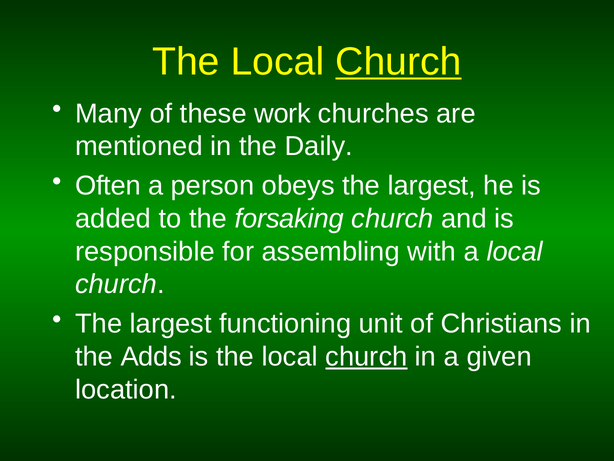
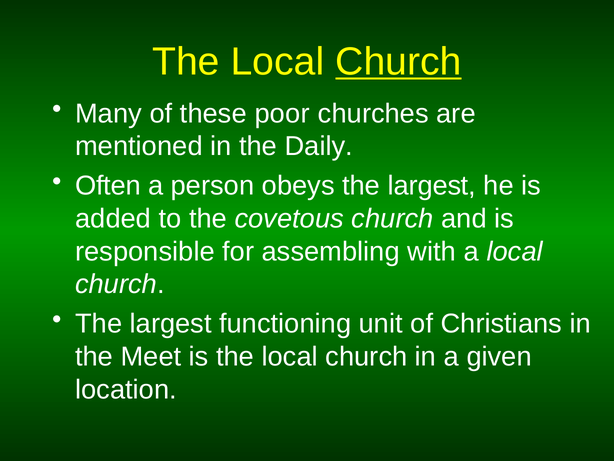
work: work -> poor
forsaking: forsaking -> covetous
Adds: Adds -> Meet
church at (366, 356) underline: present -> none
